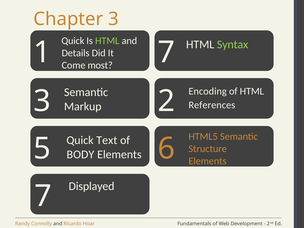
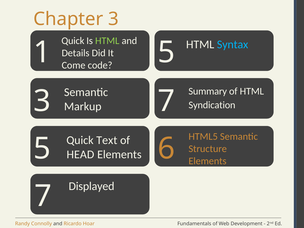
Syntax colour: light green -> light blue
1 7: 7 -> 5
most: most -> code
Encoding: Encoding -> Summary
3 2: 2 -> 7
References: References -> Syndication
BODY: BODY -> HEAD
